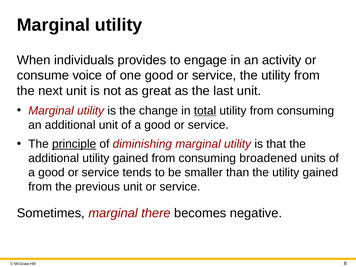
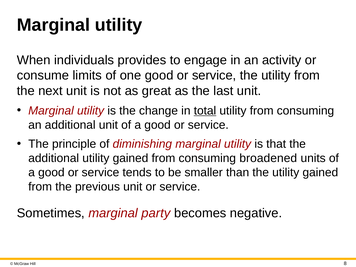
voice: voice -> limits
principle underline: present -> none
there: there -> party
